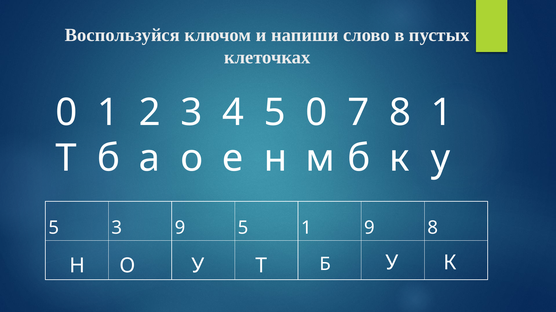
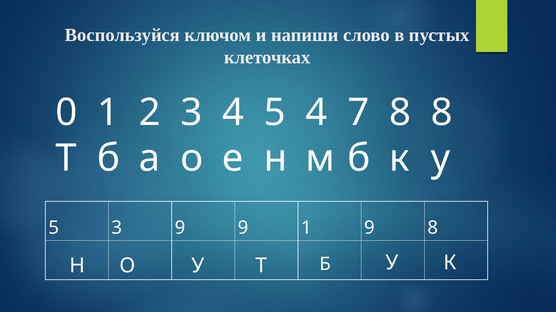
5 0: 0 -> 4
8 1: 1 -> 8
9 5: 5 -> 9
